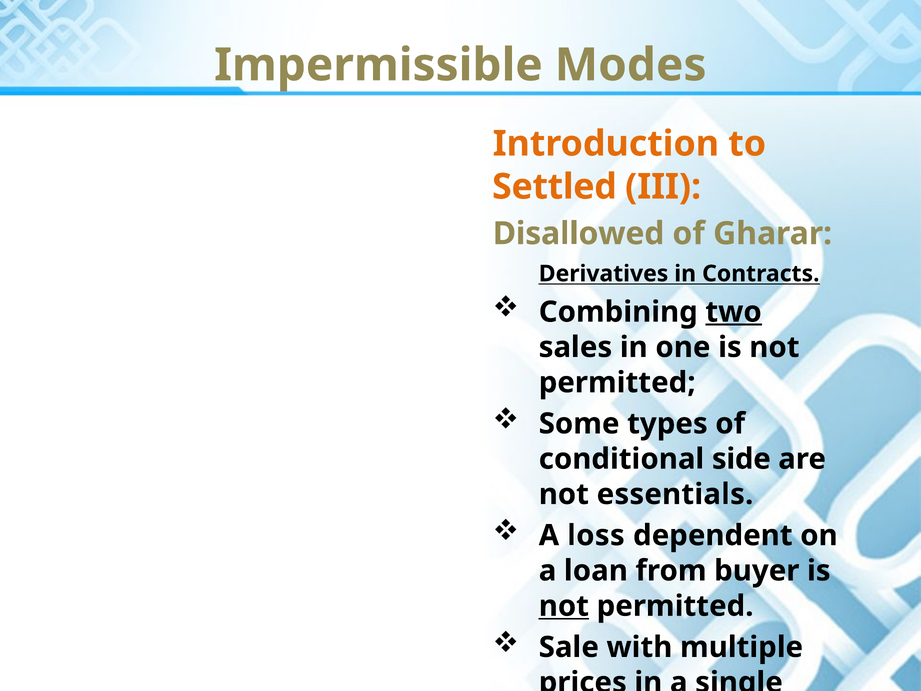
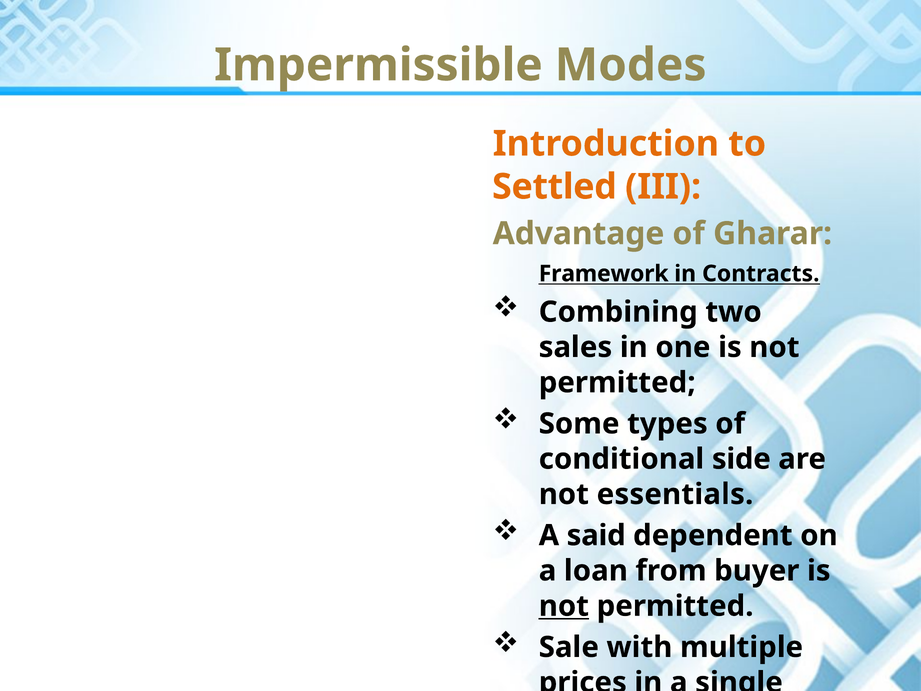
Disallowed: Disallowed -> Advantage
Derivatives: Derivatives -> Framework
two underline: present -> none
loss: loss -> said
